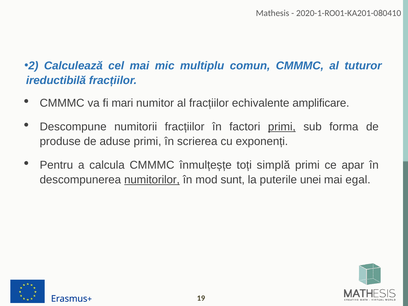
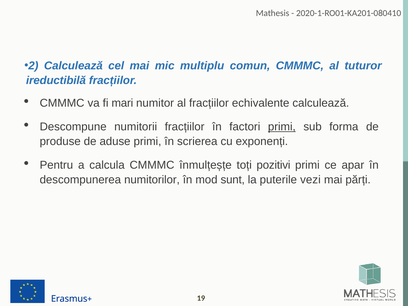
echivalente amplificare: amplificare -> calculează
simplă: simplă -> pozitivi
numitorilor underline: present -> none
unei: unei -> vezi
egal: egal -> părți
